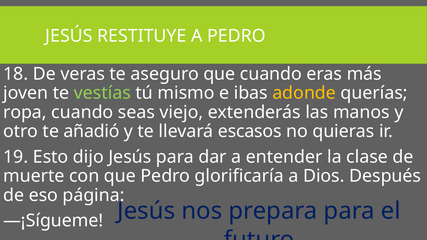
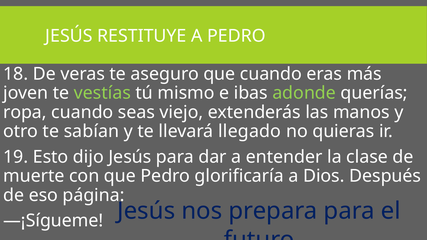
adonde colour: yellow -> light green
añadió: añadió -> sabían
escasos: escasos -> llegado
